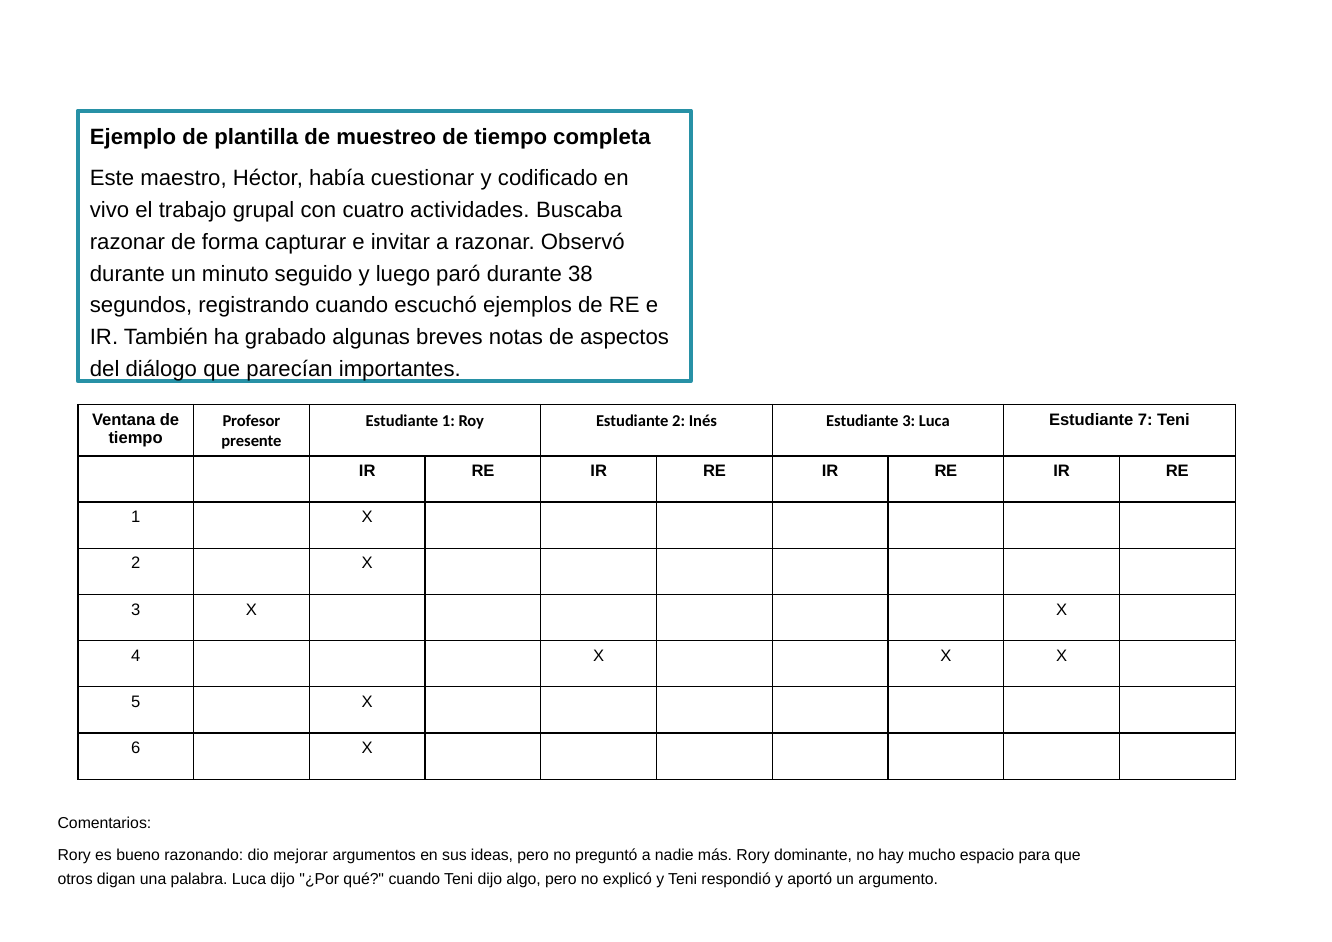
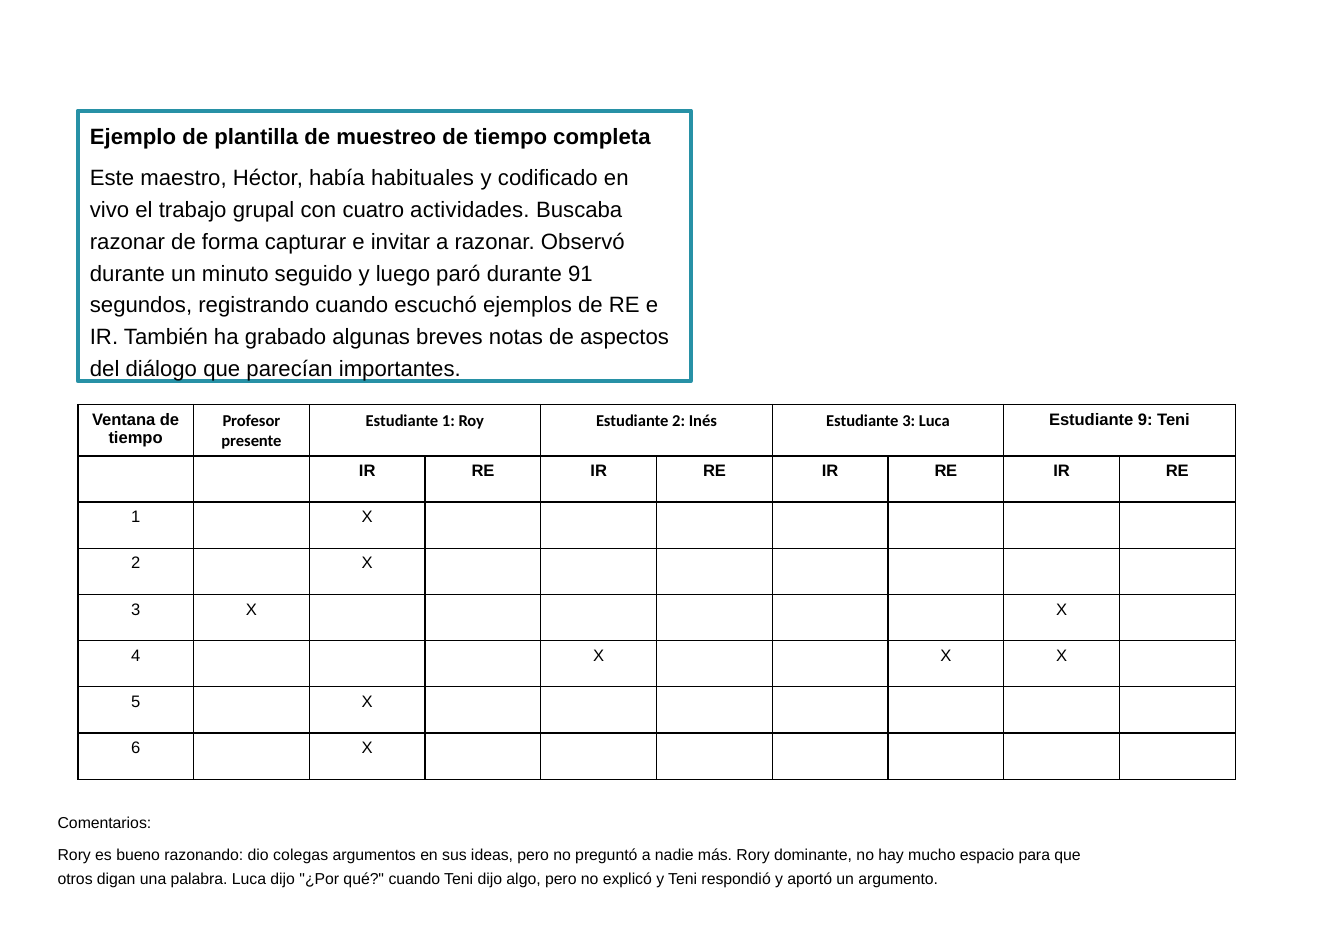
cuestionar: cuestionar -> habituales
38: 38 -> 91
7: 7 -> 9
mejorar: mejorar -> colegas
